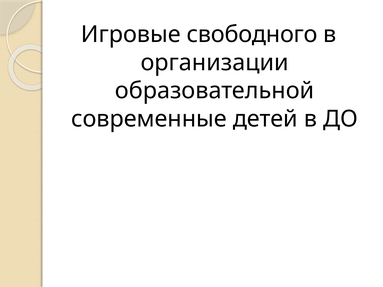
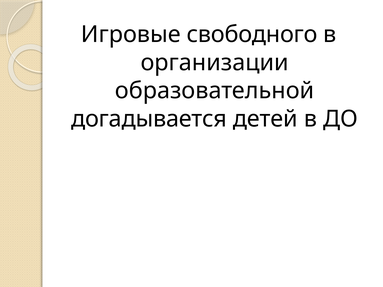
современные: современные -> догадывается
